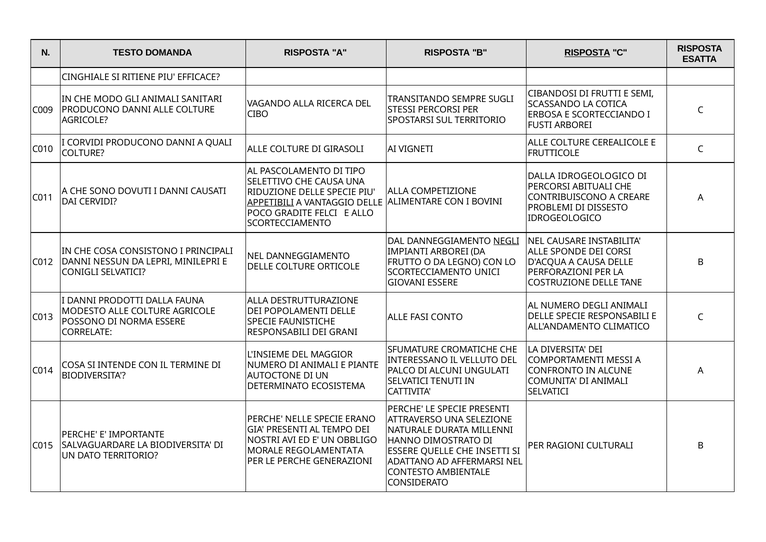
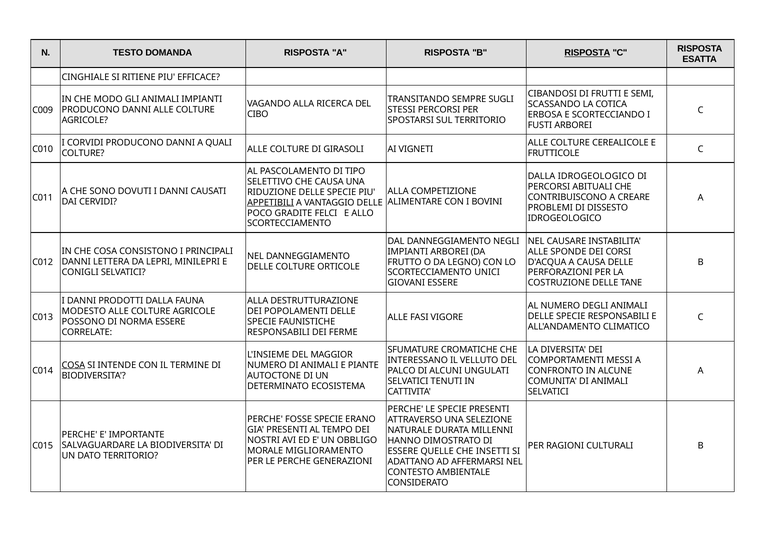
ANIMALI SANITARI: SANITARI -> IMPIANTI
NEGLI underline: present -> none
NESSUN: NESSUN -> LETTERA
CONTO: CONTO -> VIGORE
GRANI: GRANI -> FERME
COSA at (73, 365) underline: none -> present
NELLE: NELLE -> FOSSE
REGOLAMENTATA: REGOLAMENTATA -> MIGLIORAMENTO
